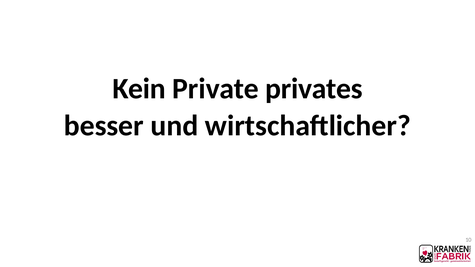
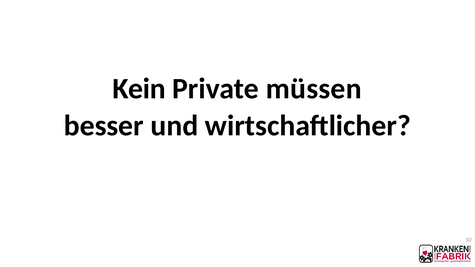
privates: privates -> müssen
